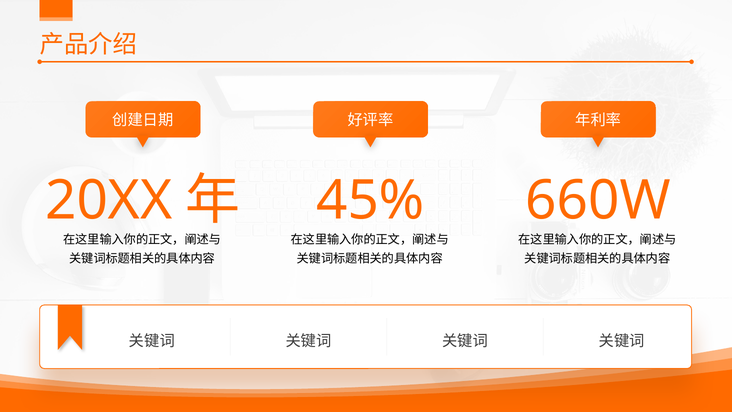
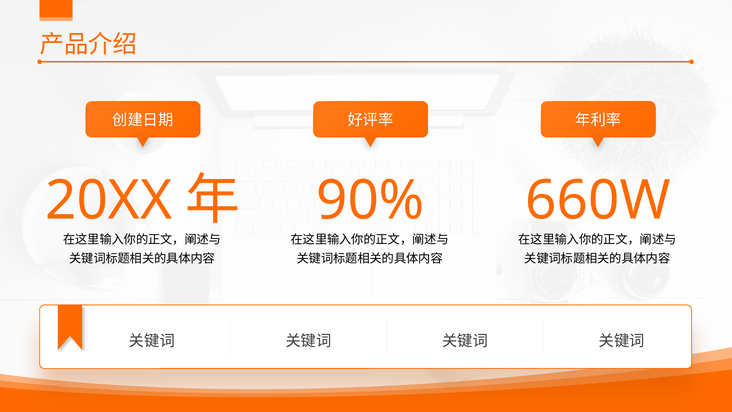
45%: 45% -> 90%
